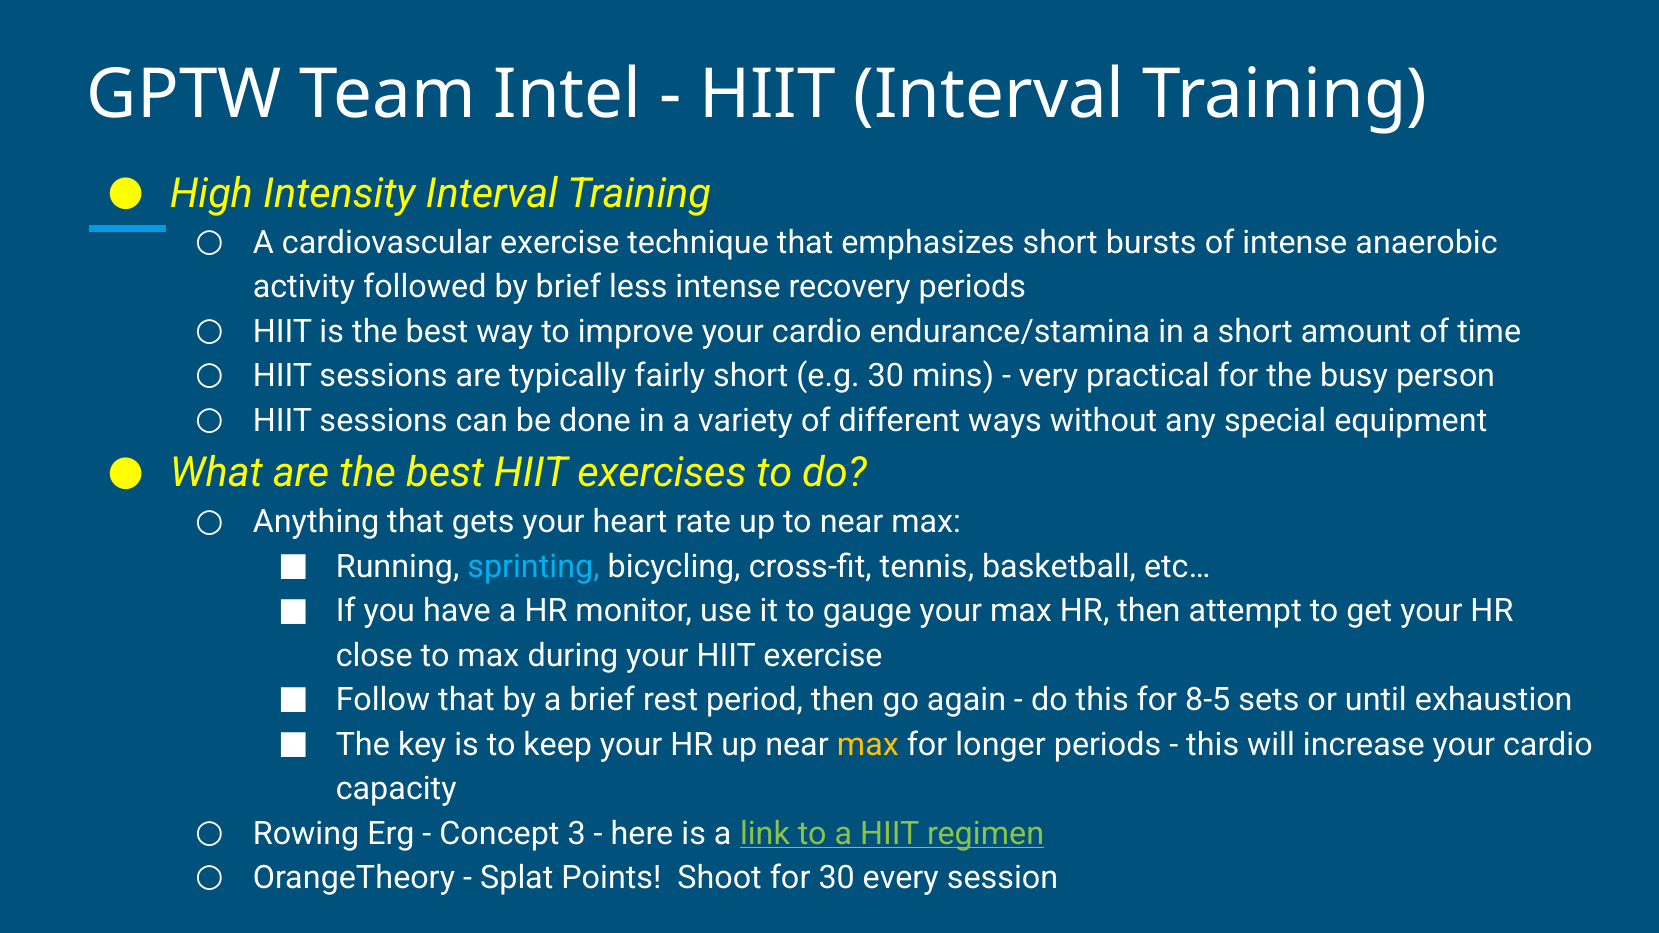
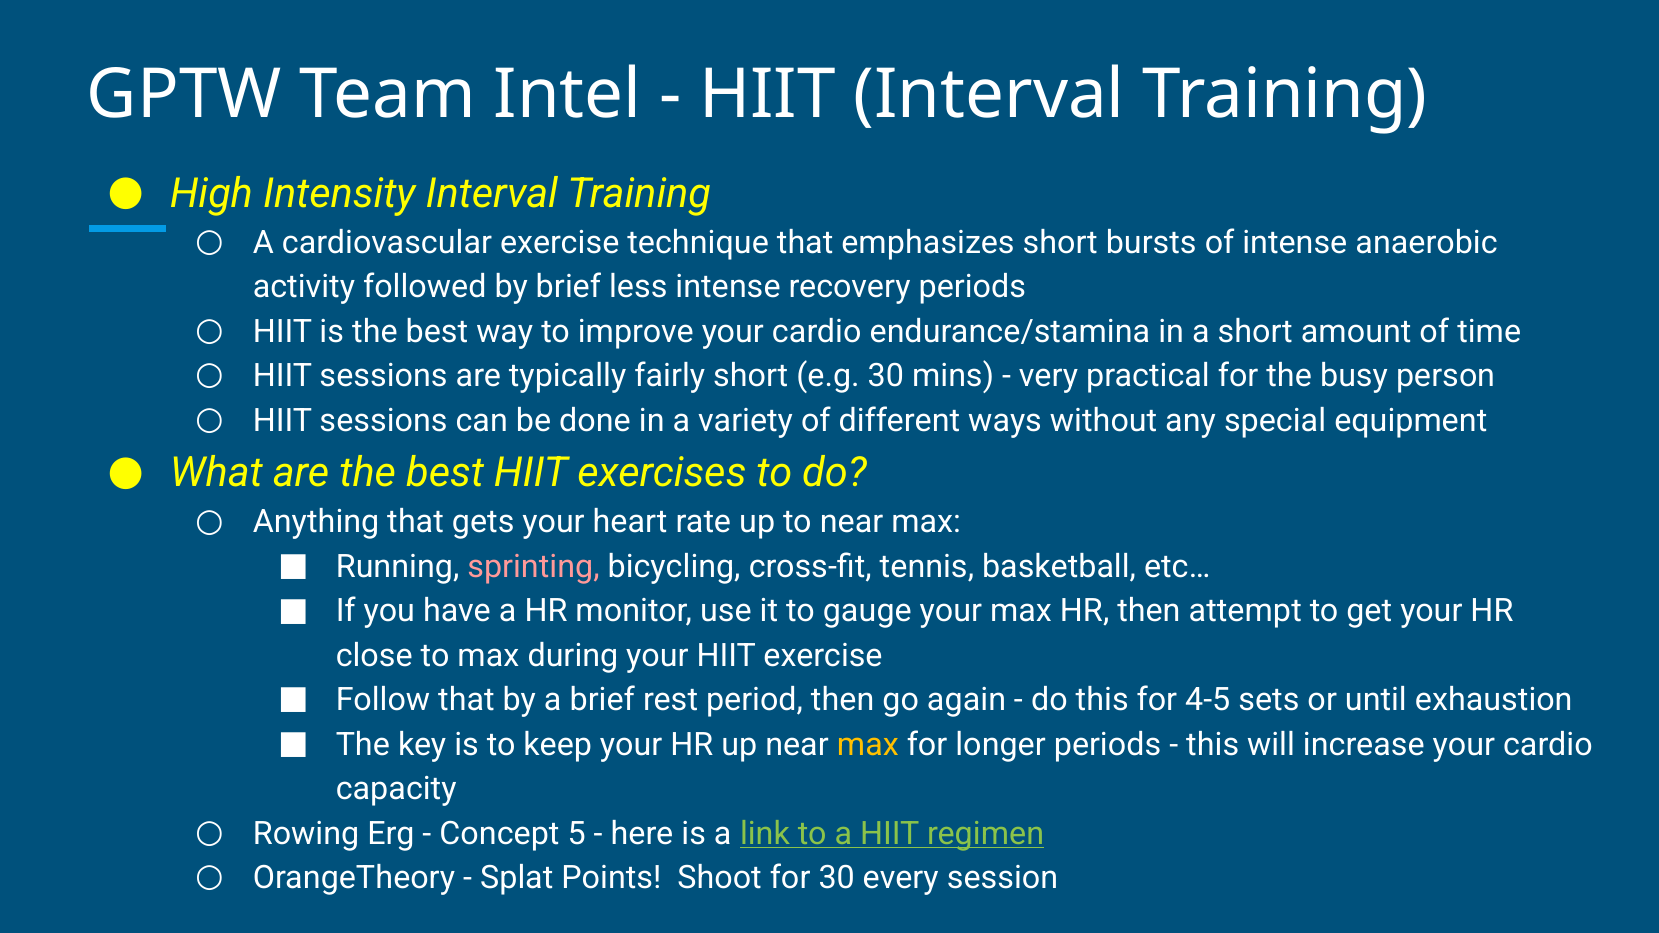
sprinting colour: light blue -> pink
8-5: 8-5 -> 4-5
3: 3 -> 5
